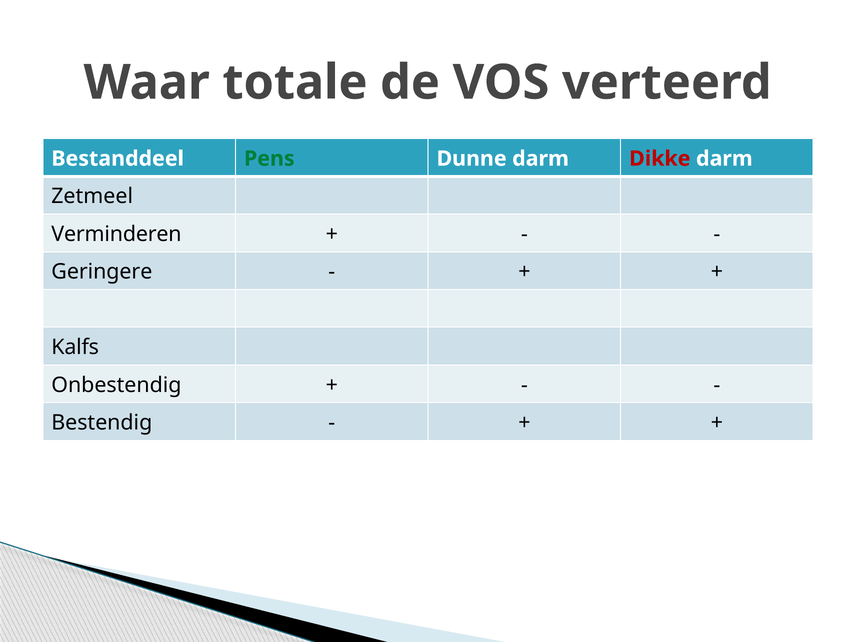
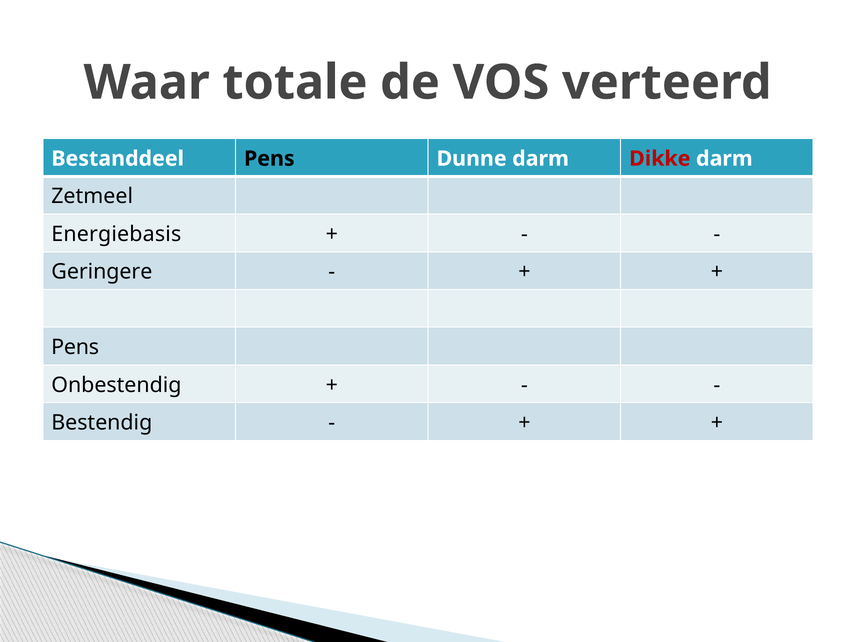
Pens at (269, 159) colour: green -> black
Verminderen: Verminderen -> Energiebasis
Kalfs at (75, 347): Kalfs -> Pens
